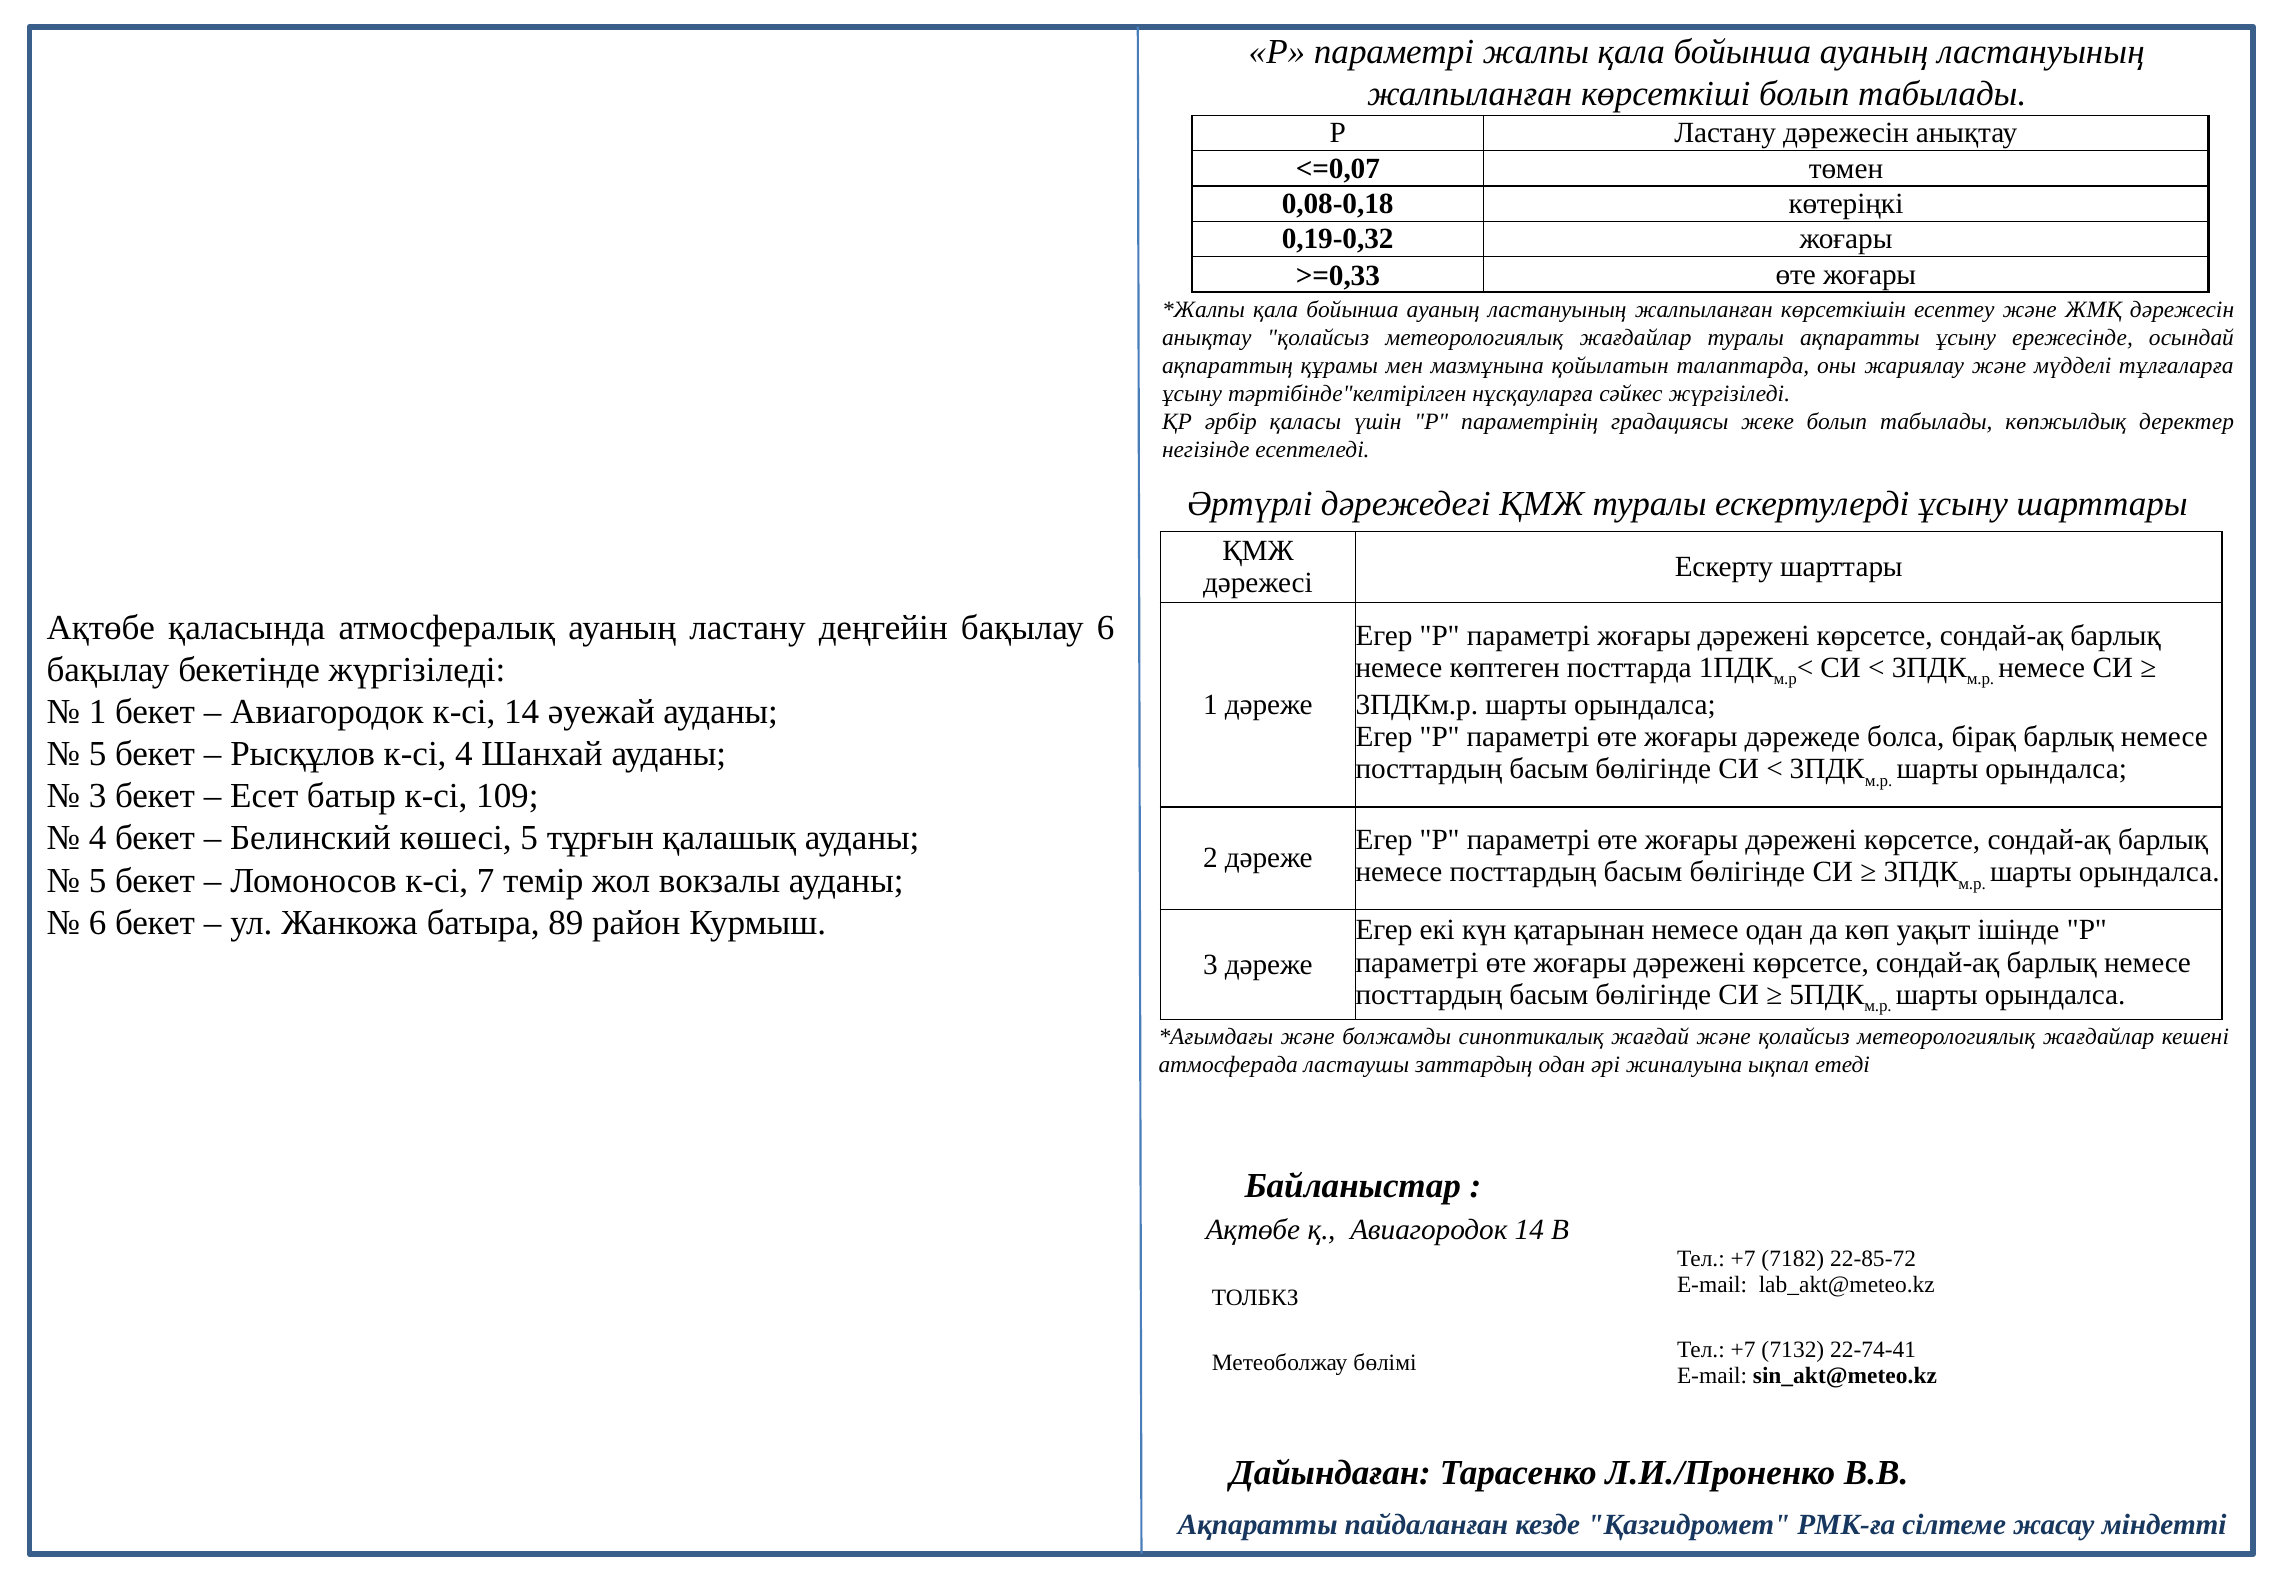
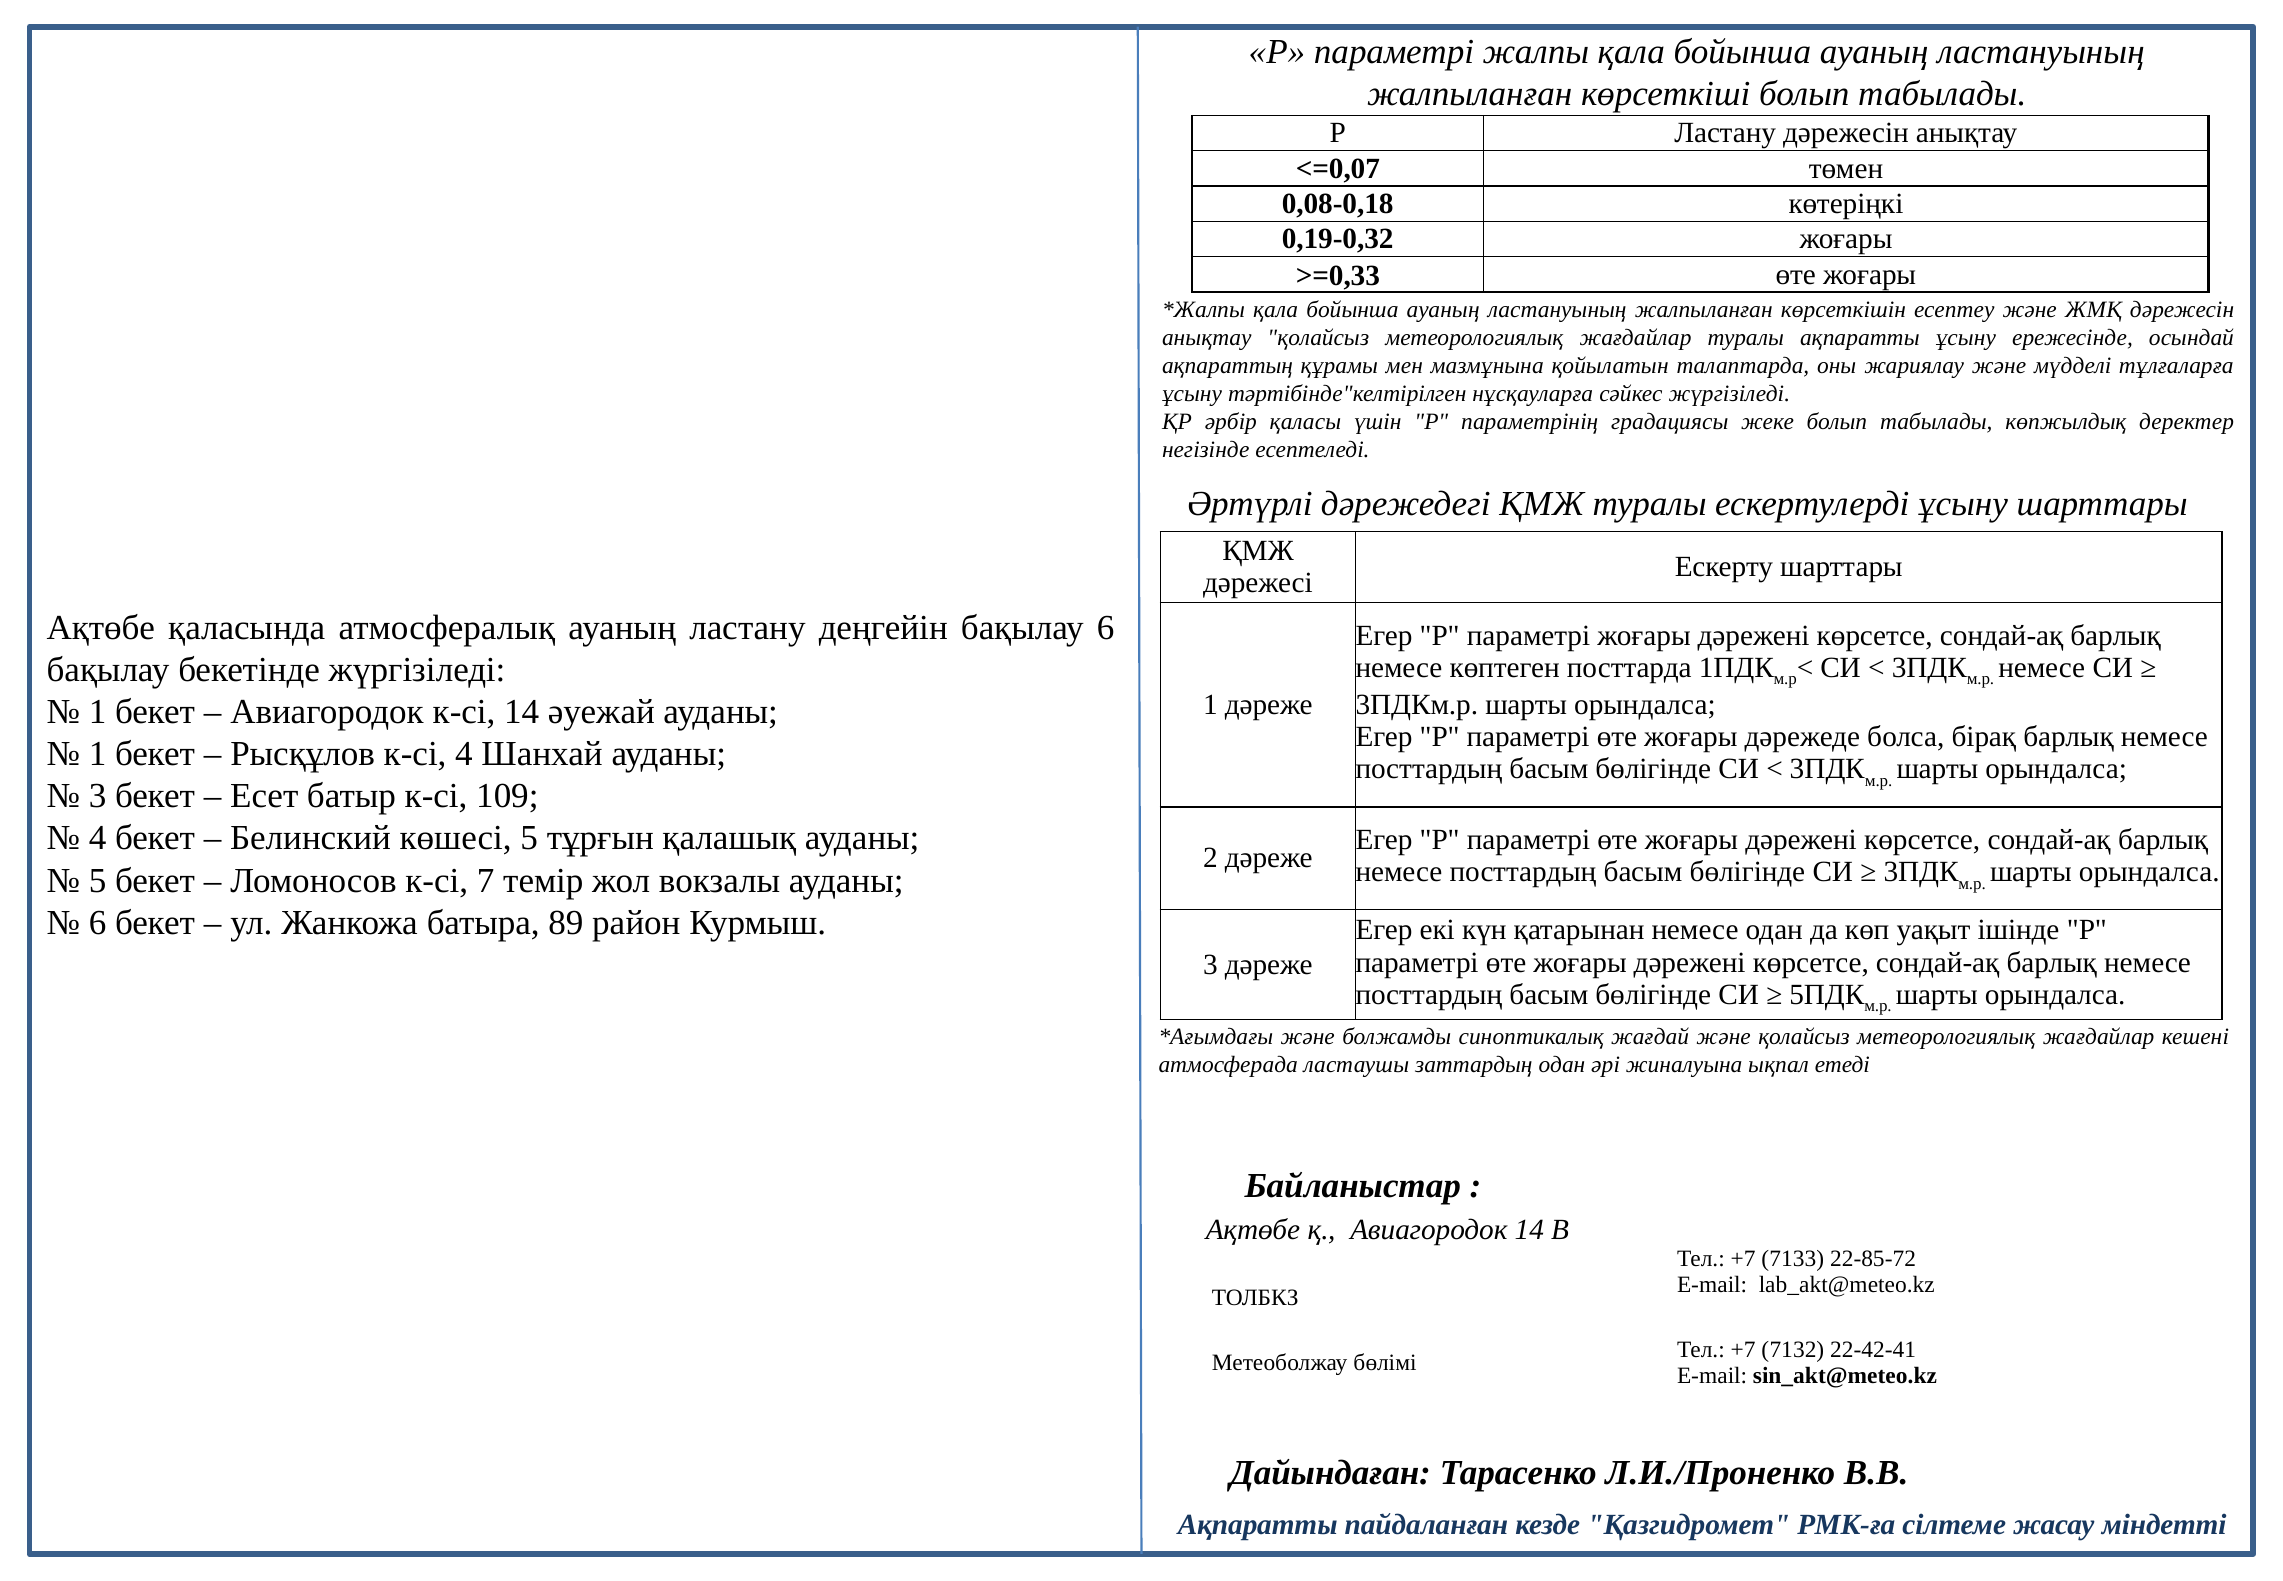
5 at (98, 754): 5 -> 1
7182: 7182 -> 7133
22-74-41: 22-74-41 -> 22-42-41
